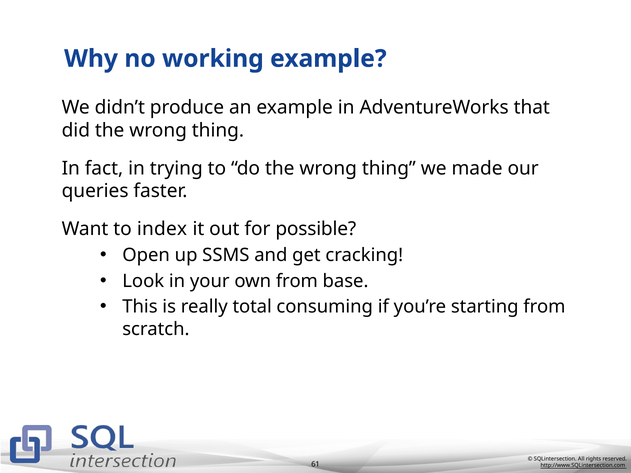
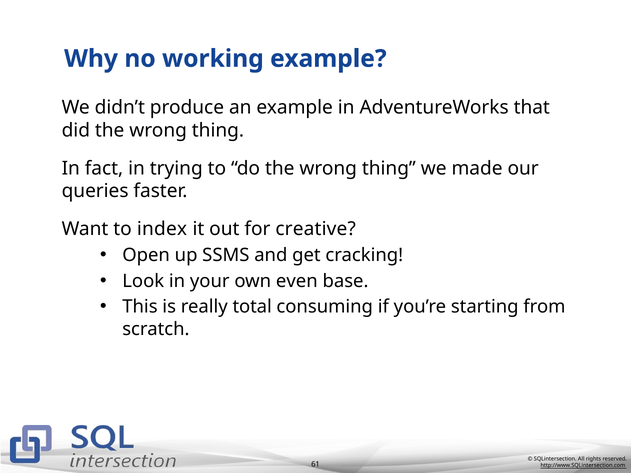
possible: possible -> creative
own from: from -> even
